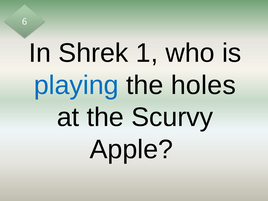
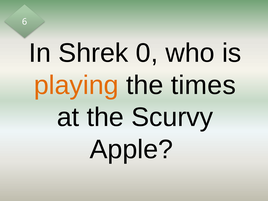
1: 1 -> 0
playing colour: blue -> orange
holes: holes -> times
